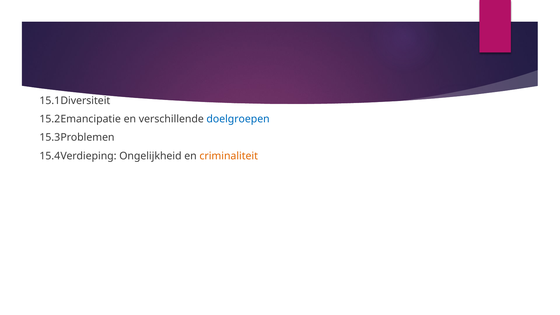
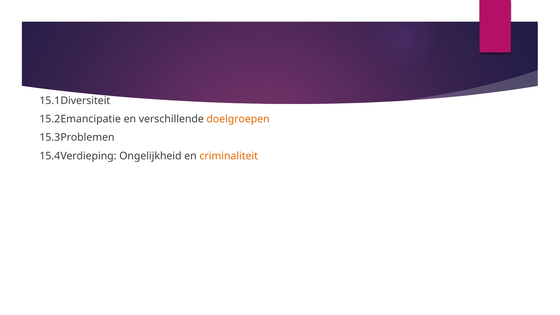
doelgroepen colour: blue -> orange
